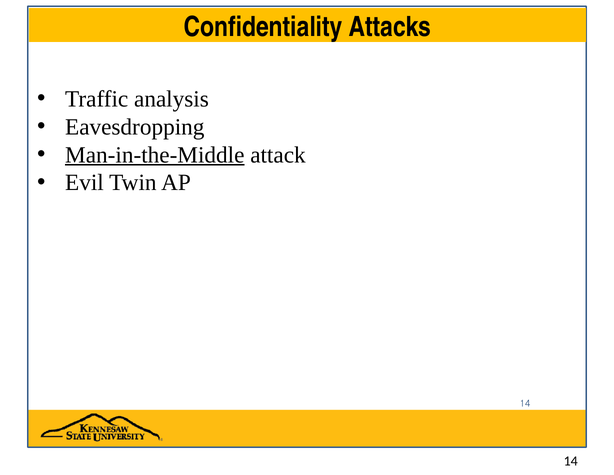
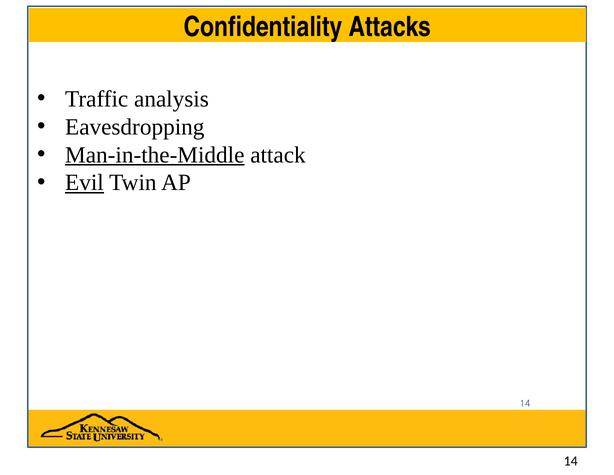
Evil underline: none -> present
